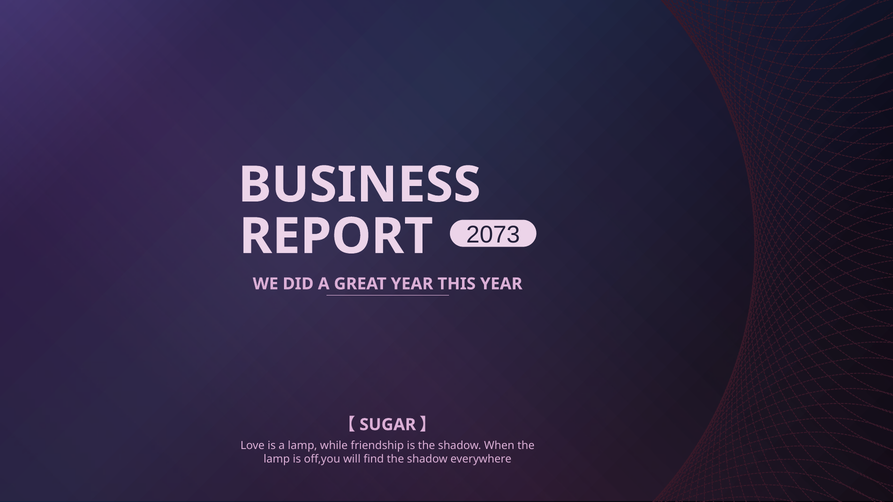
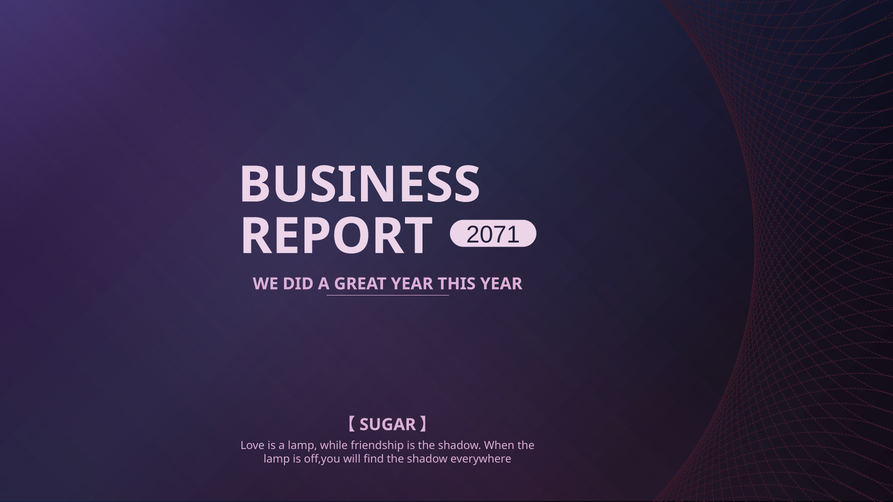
2073: 2073 -> 2071
